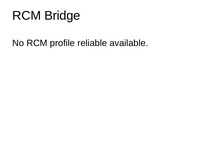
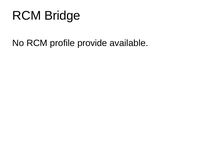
reliable: reliable -> provide
